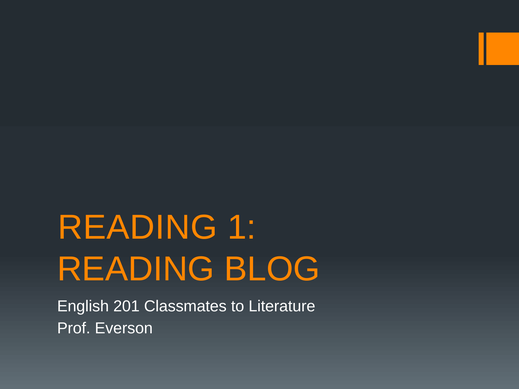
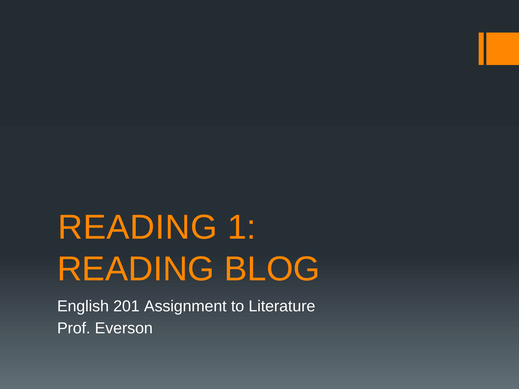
Classmates: Classmates -> Assignment
